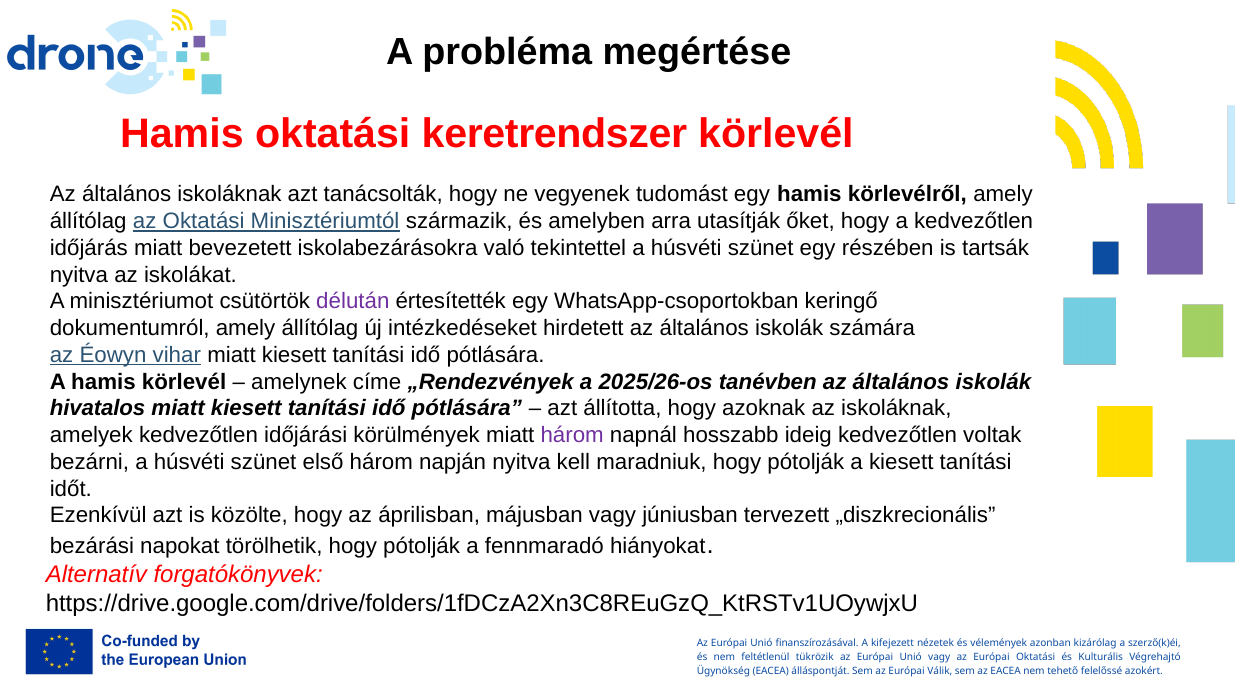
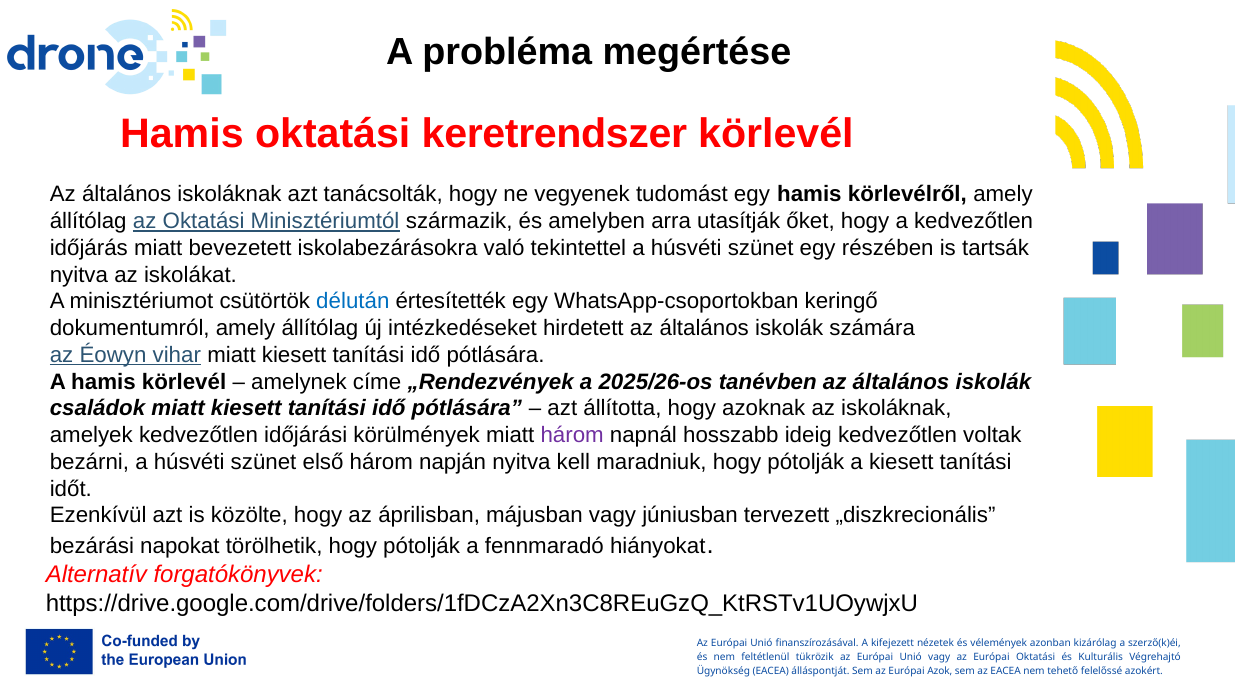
délután colour: purple -> blue
hivatalos: hivatalos -> családok
Válik: Válik -> Azok
